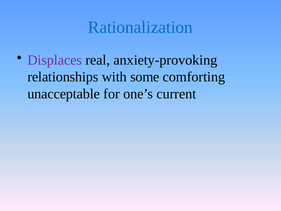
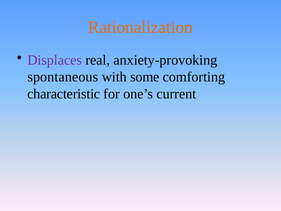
Rationalization colour: blue -> orange
relationships: relationships -> spontaneous
unacceptable: unacceptable -> characteristic
